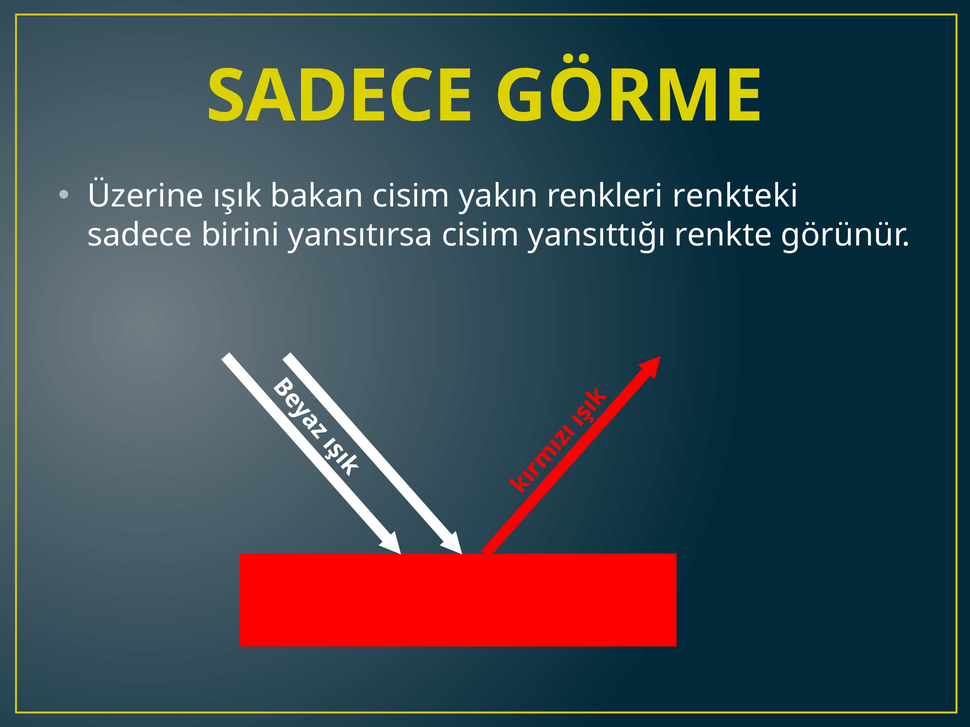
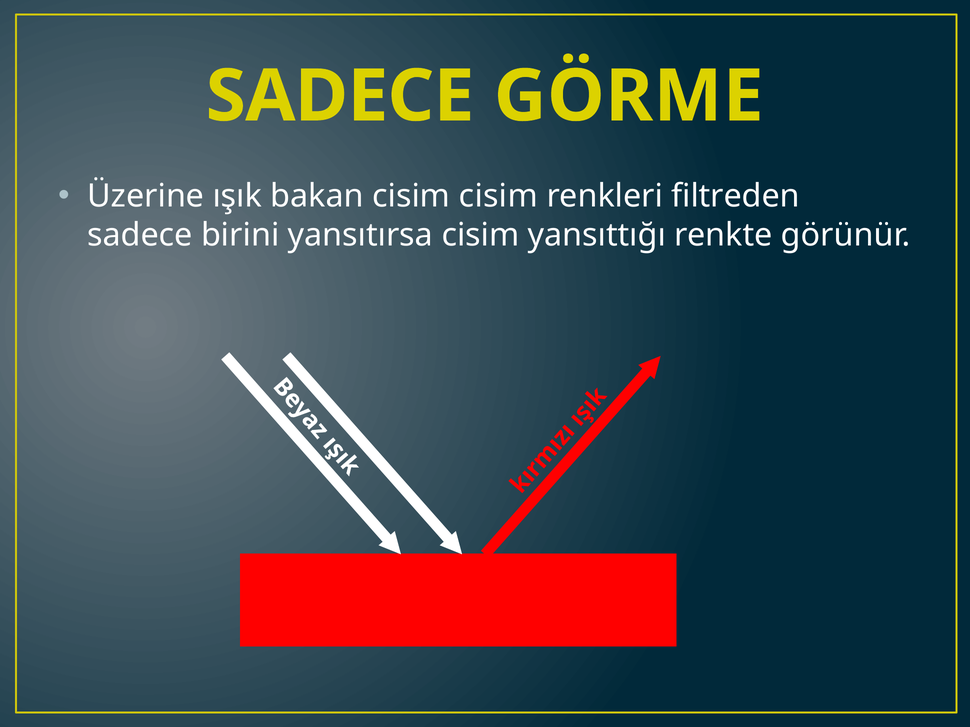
cisim yakın: yakın -> cisim
renkteki: renkteki -> filtreden
